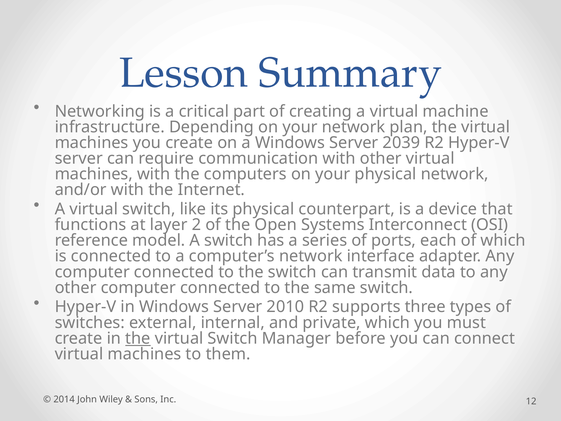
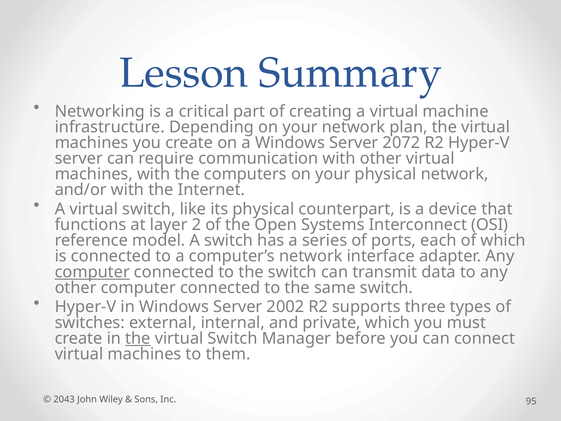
2039: 2039 -> 2072
computer at (92, 272) underline: none -> present
2010: 2010 -> 2002
2014: 2014 -> 2043
12: 12 -> 95
